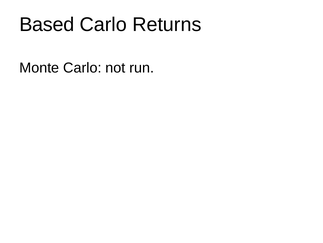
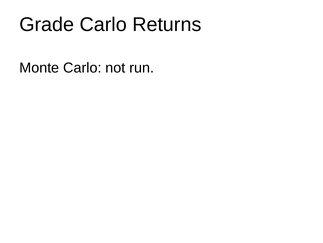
Based: Based -> Grade
